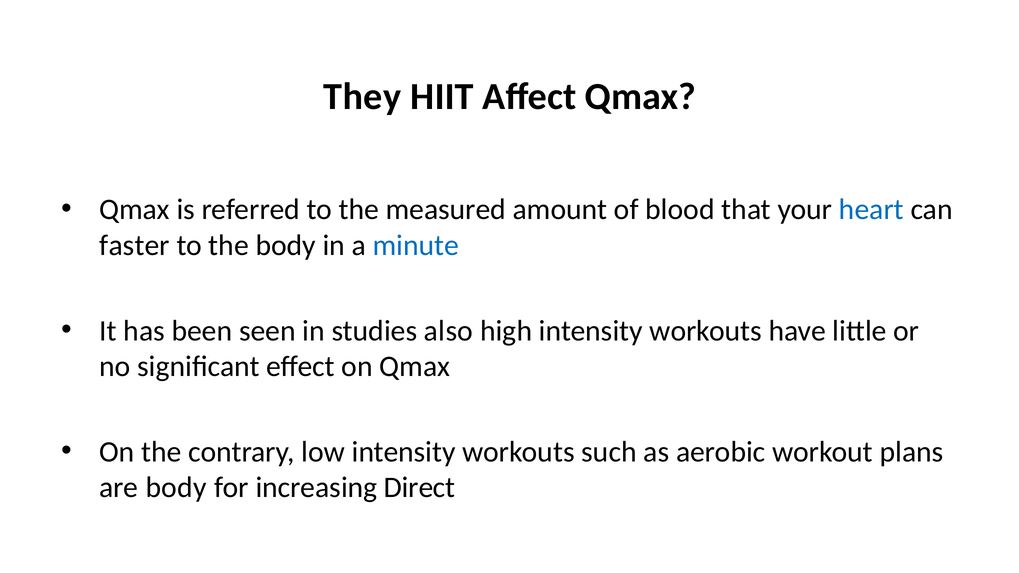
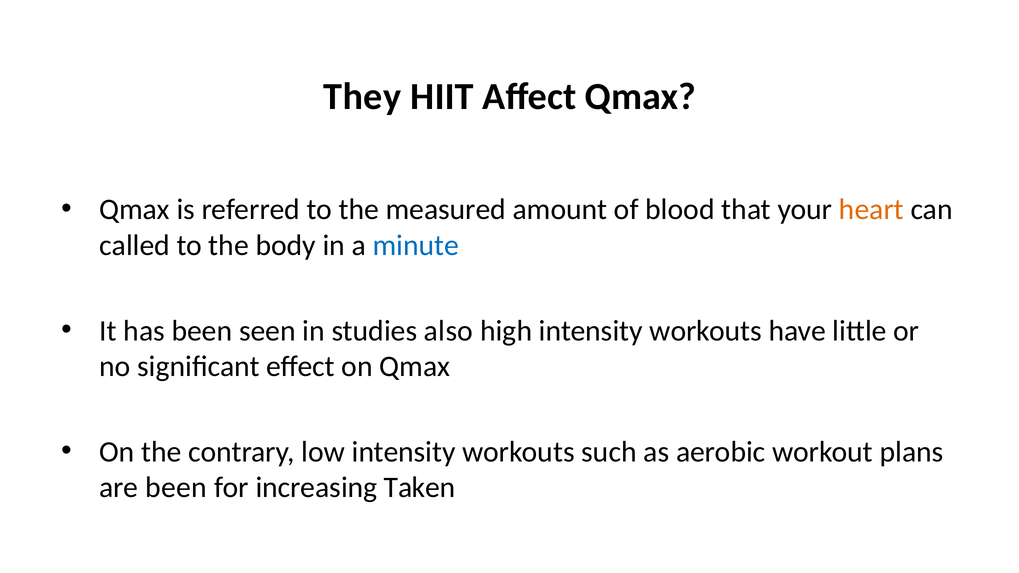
heart colour: blue -> orange
faster: faster -> called
are body: body -> been
Direct: Direct -> Taken
